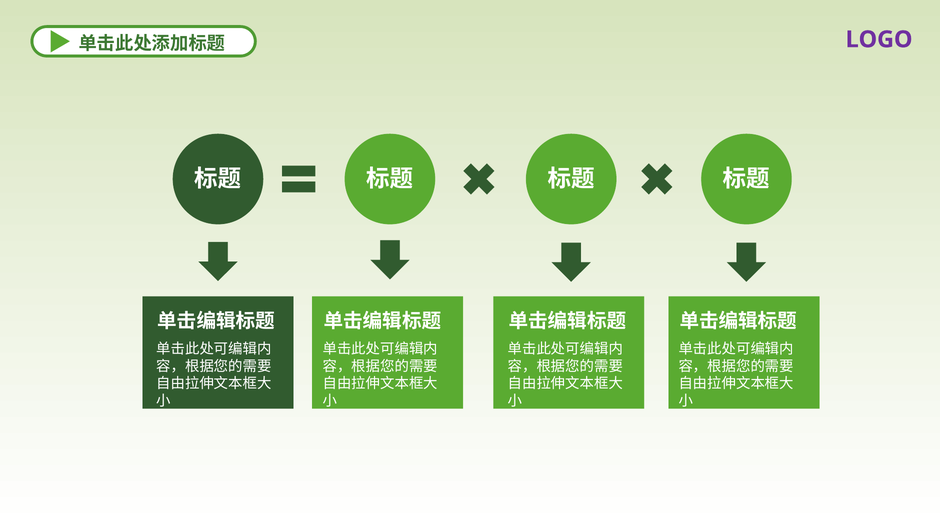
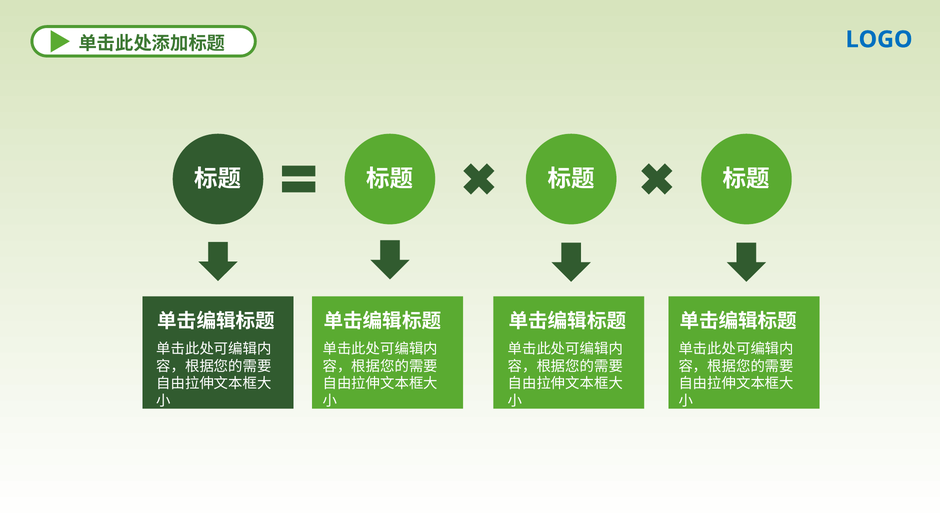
LOGO colour: purple -> blue
